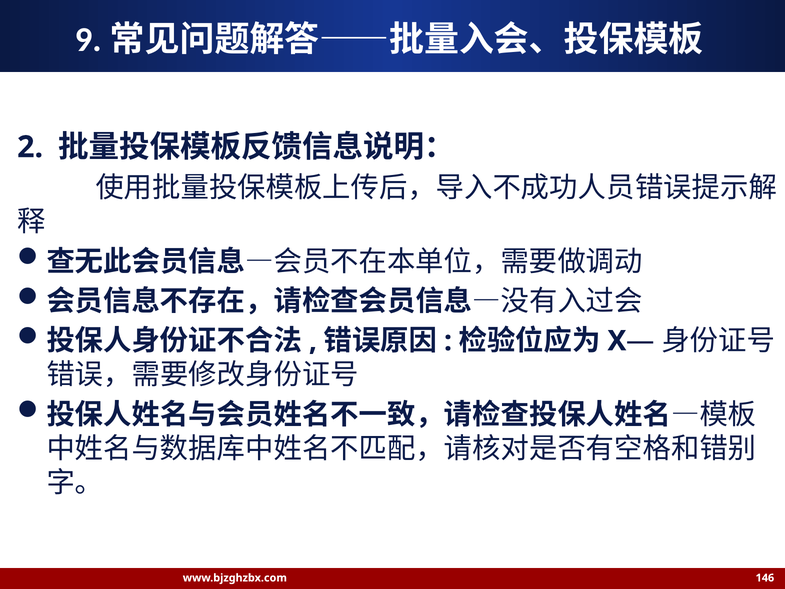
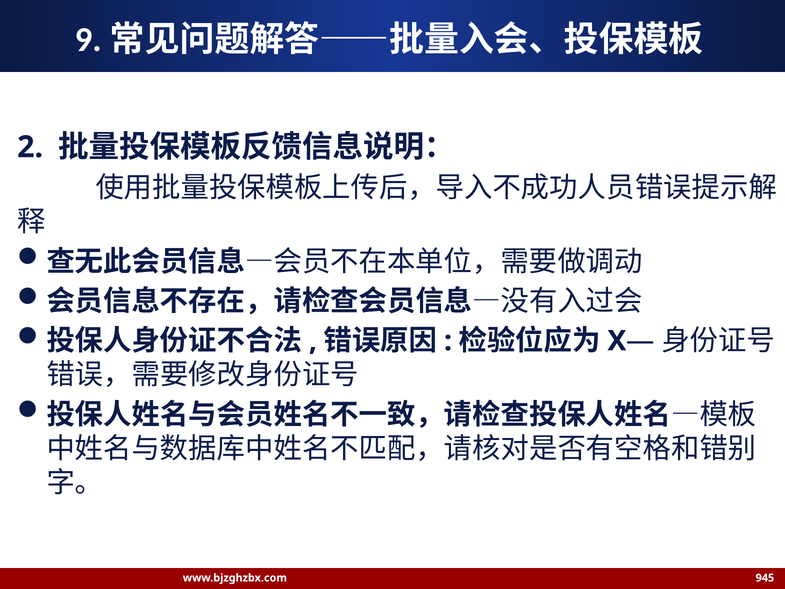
146: 146 -> 945
